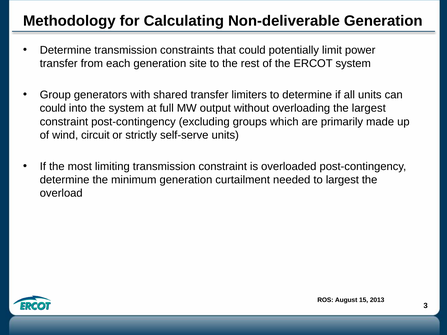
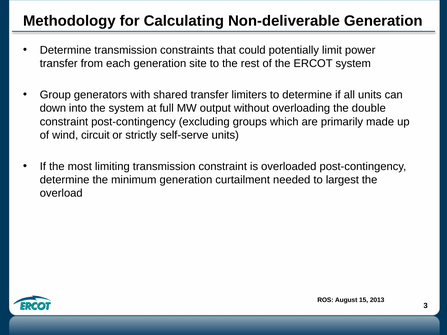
could at (53, 108): could -> down
the largest: largest -> double
